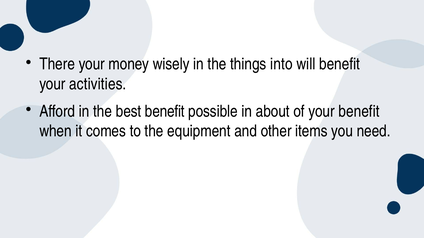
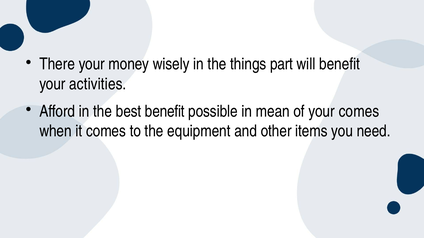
into: into -> part
about: about -> mean
your benefit: benefit -> comes
